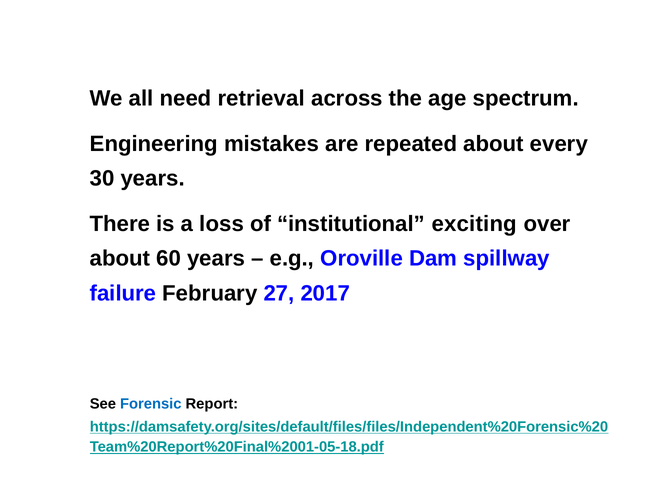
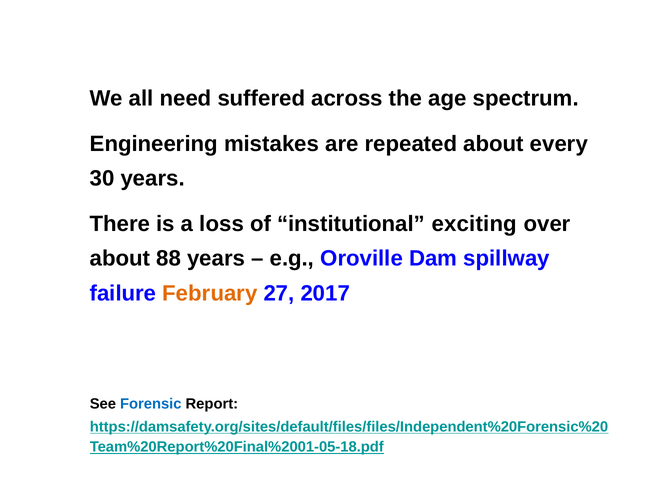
retrieval: retrieval -> suffered
60: 60 -> 88
February colour: black -> orange
